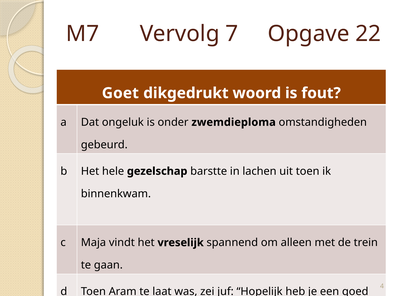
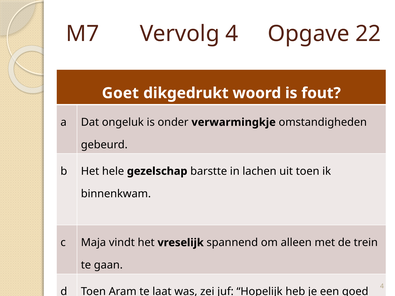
Vervolg 7: 7 -> 4
zwemdieploma: zwemdieploma -> verwarmingkje
